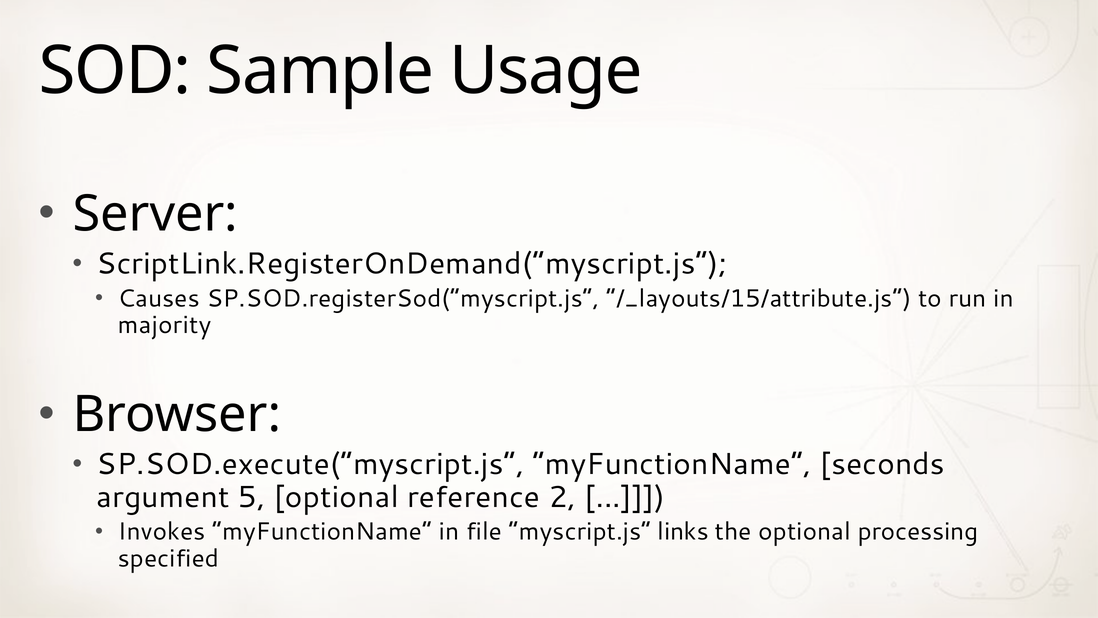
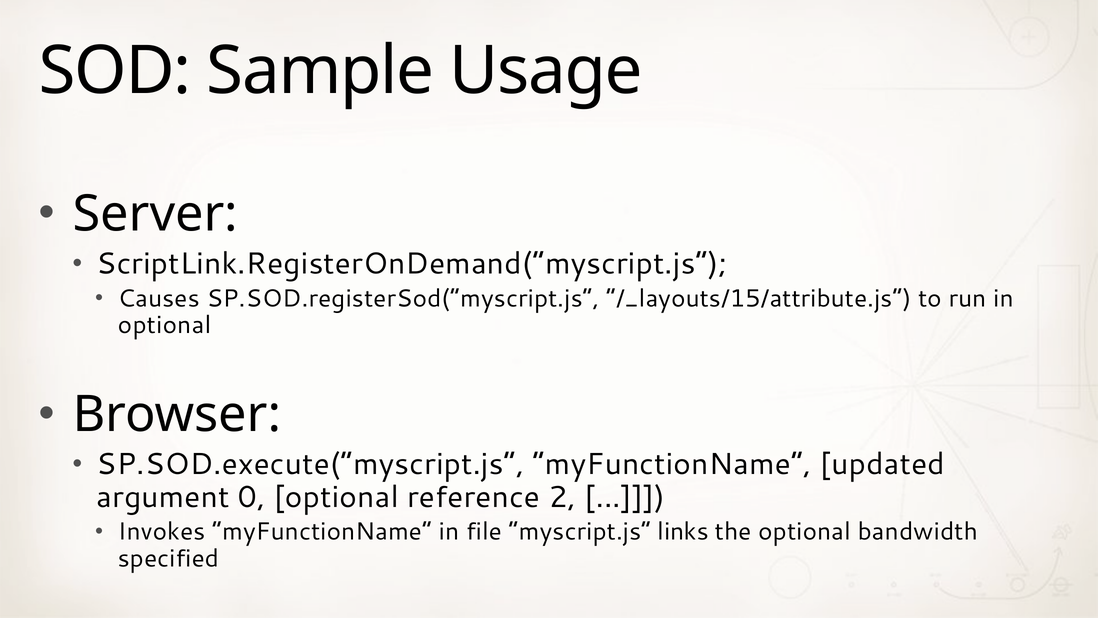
majority at (165, 325): majority -> optional
seconds: seconds -> updated
5: 5 -> 0
processing: processing -> bandwidth
